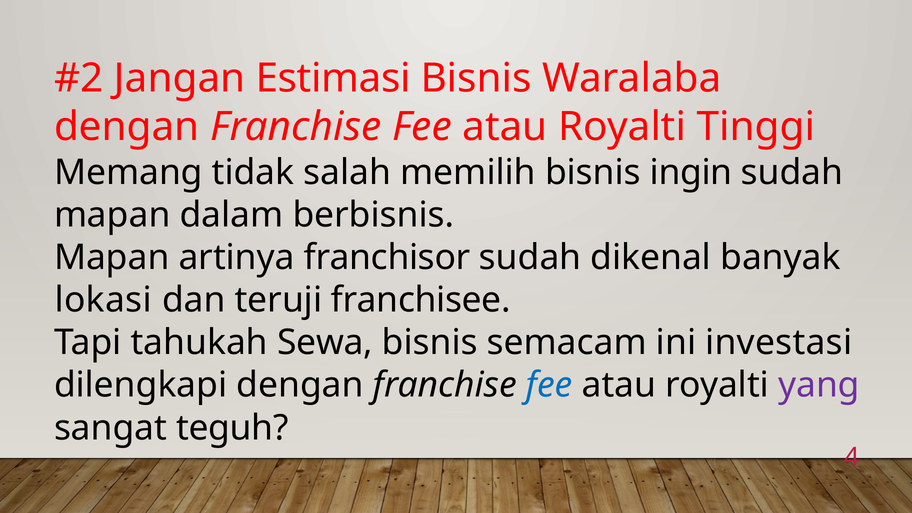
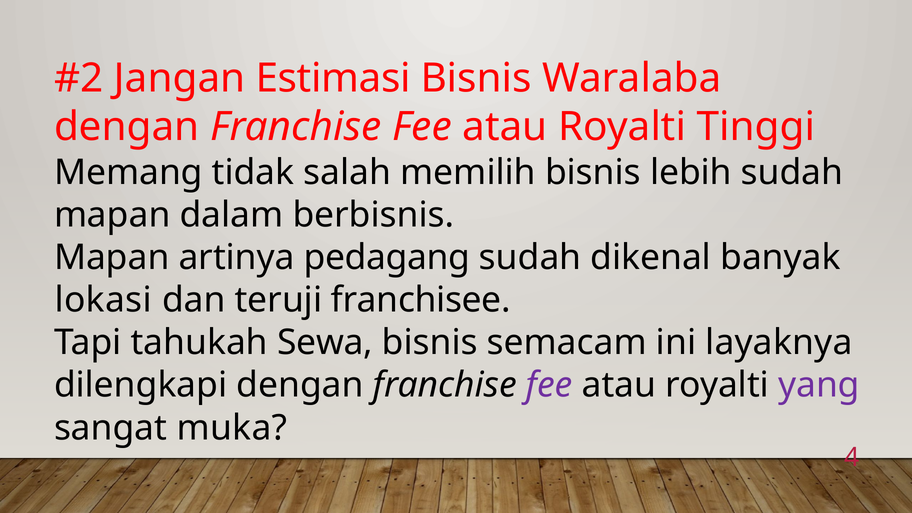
ingin: ingin -> lebih
franchisor: franchisor -> pedagang
investasi: investasi -> layaknya
fee at (549, 385) colour: blue -> purple
teguh: teguh -> muka
